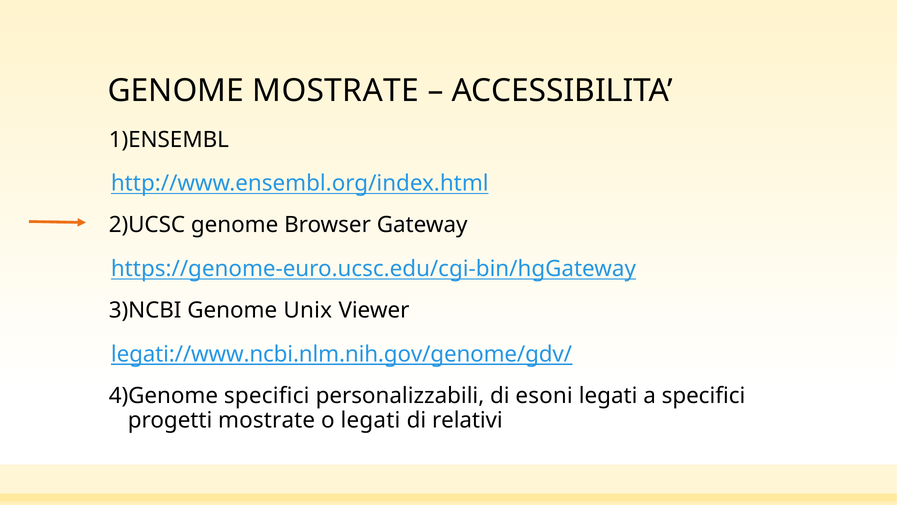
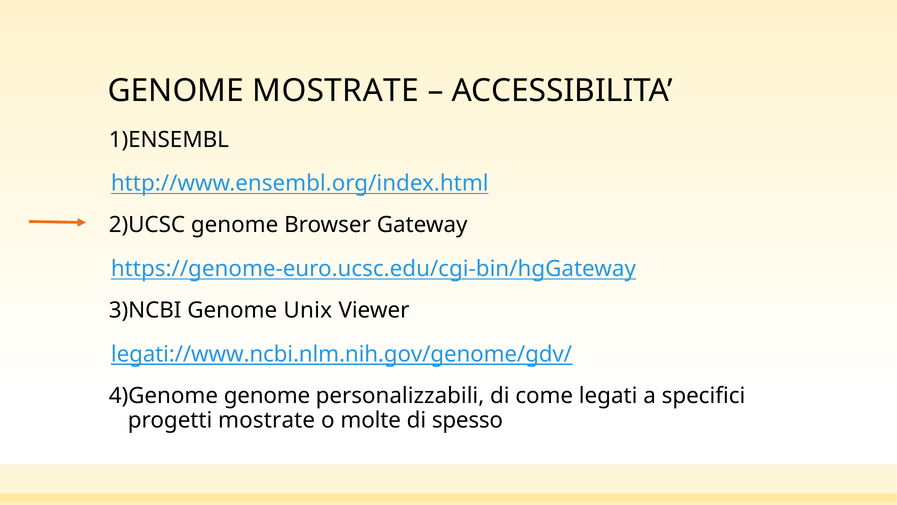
specifici at (267, 396): specifici -> genome
esoni: esoni -> come
o legati: legati -> molte
relativi: relativi -> spesso
